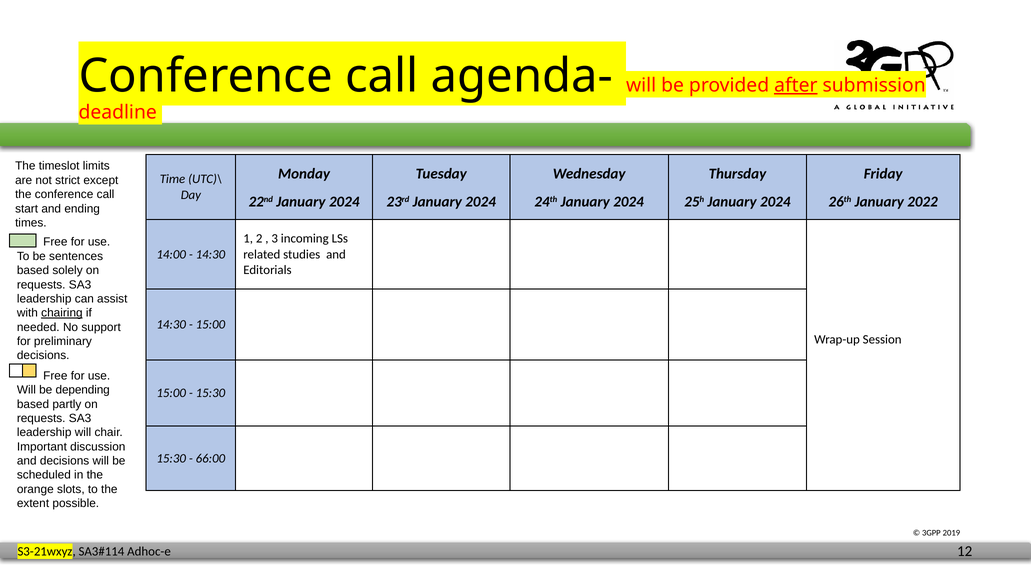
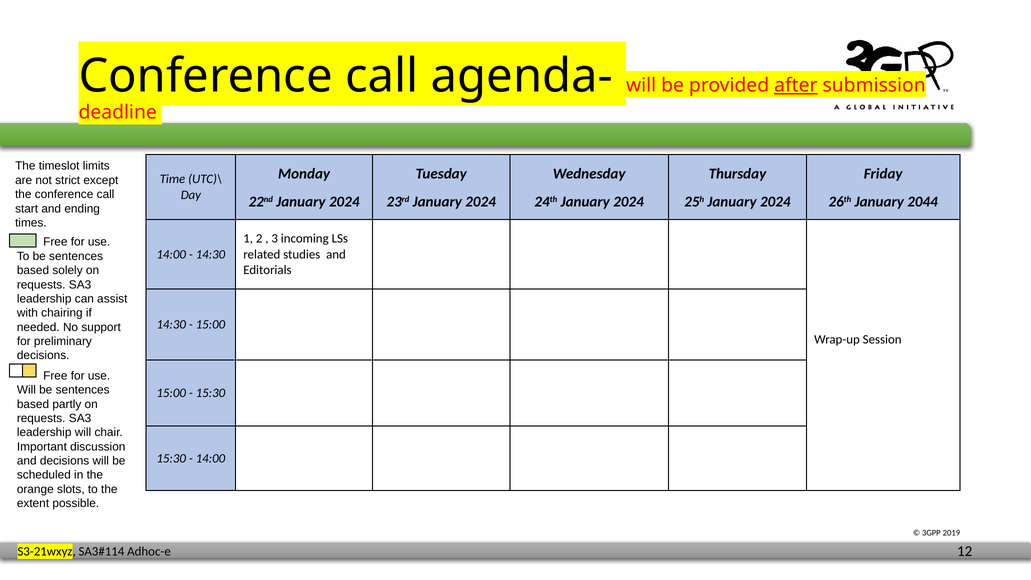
2022: 2022 -> 2044
chairing underline: present -> none
Will be depending: depending -> sentences
66:00 at (210, 458): 66:00 -> 14:00
